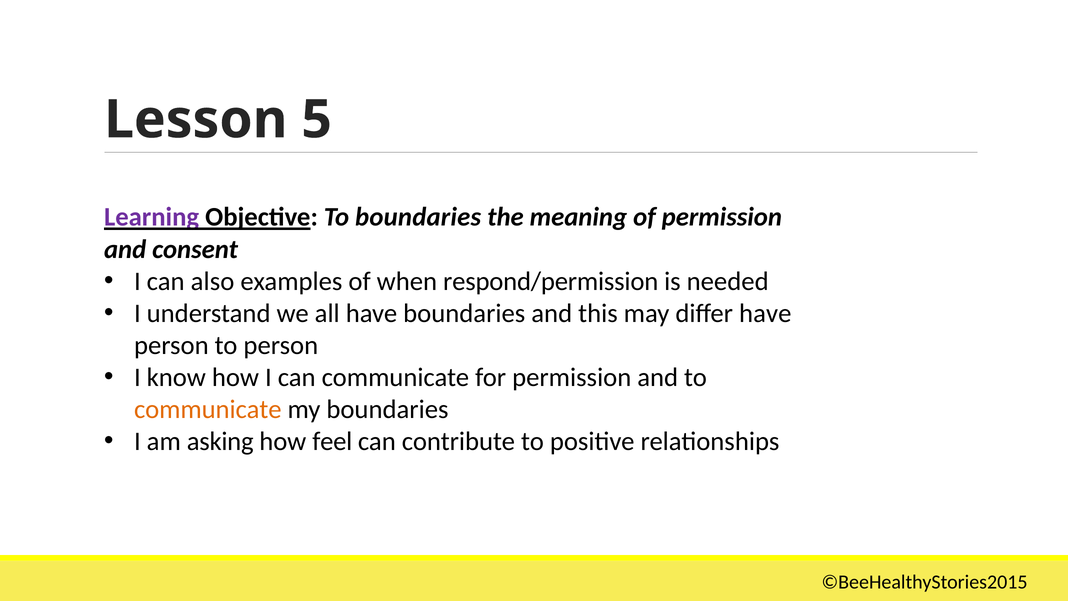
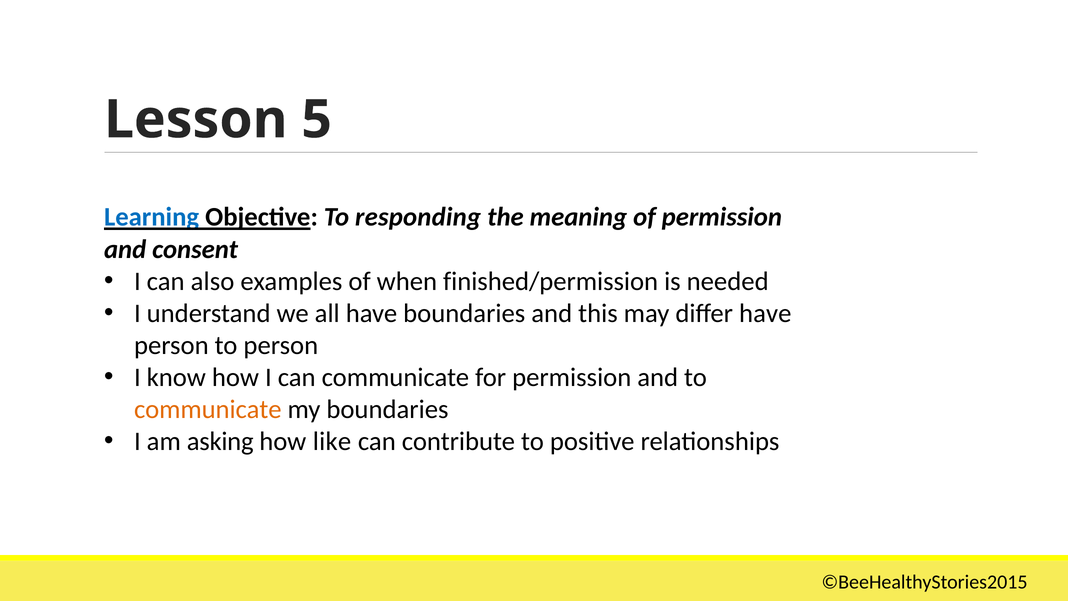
Learning colour: purple -> blue
To boundaries: boundaries -> responding
respond/permission: respond/permission -> finished/permission
feel: feel -> like
